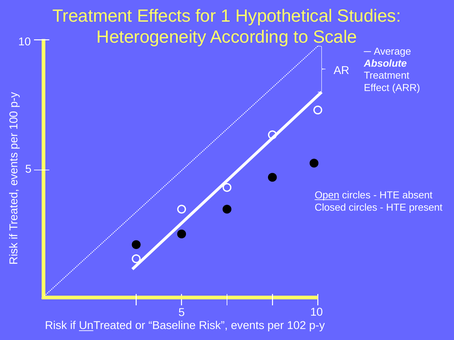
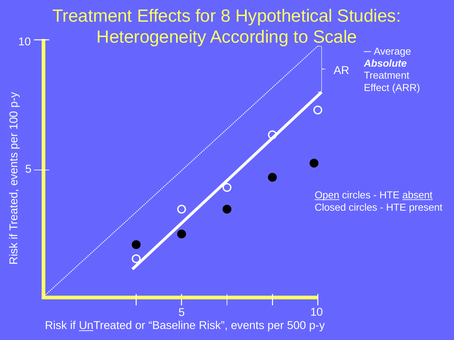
for 1: 1 -> 8
absent underline: none -> present
102: 102 -> 500
